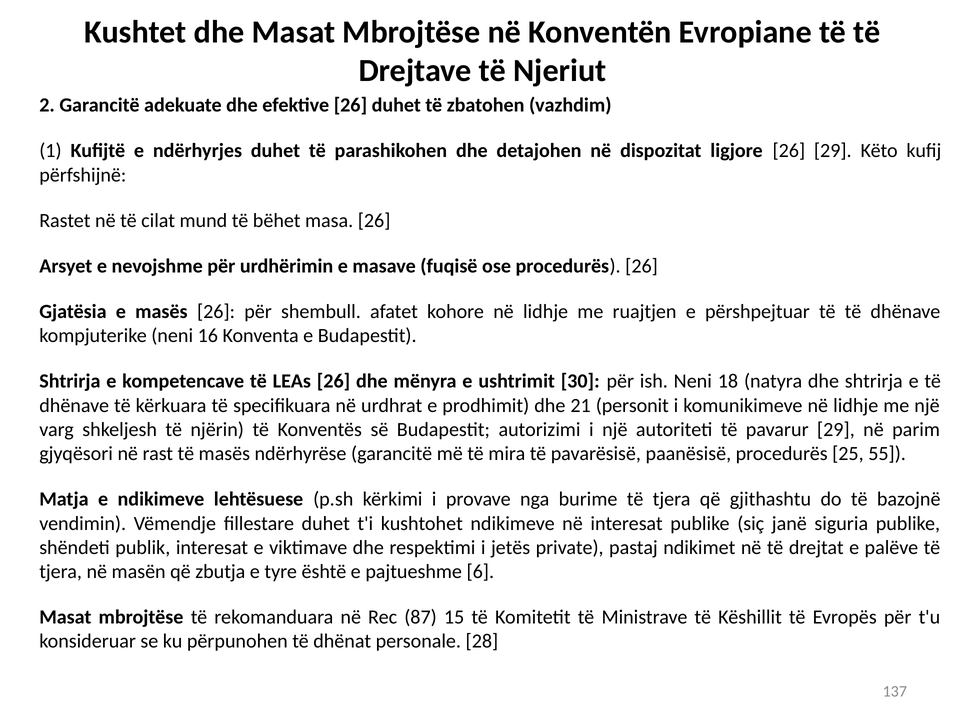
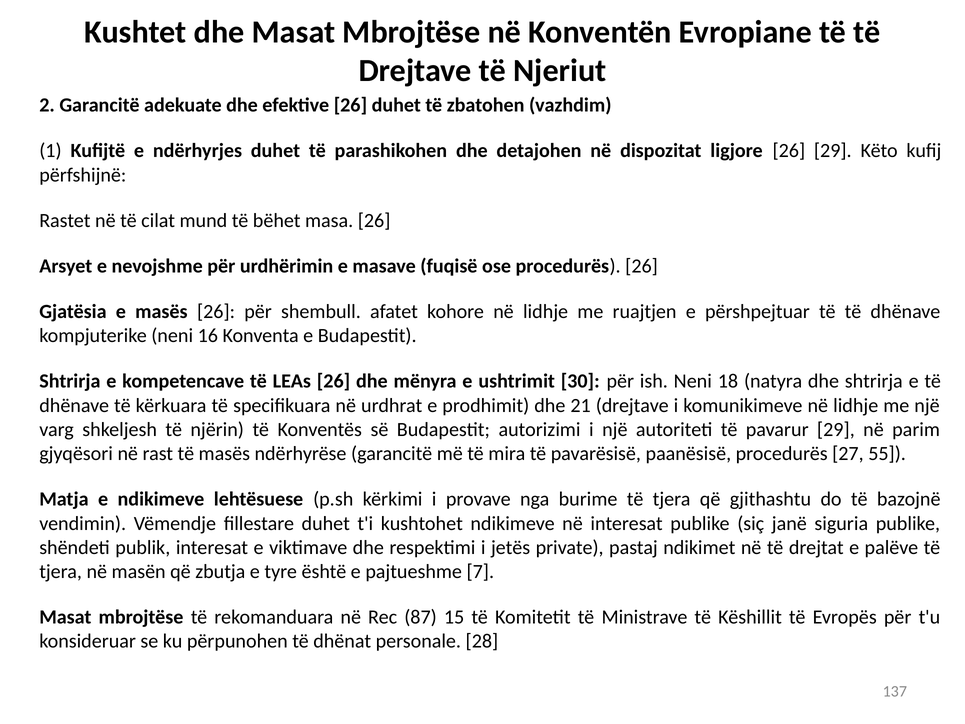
21 personit: personit -> drejtave
25: 25 -> 27
6: 6 -> 7
